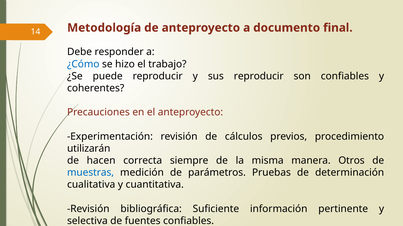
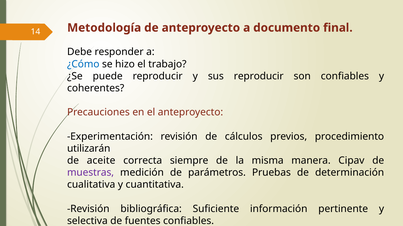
hacen: hacen -> aceite
Otros: Otros -> Cipav
muestras colour: blue -> purple
